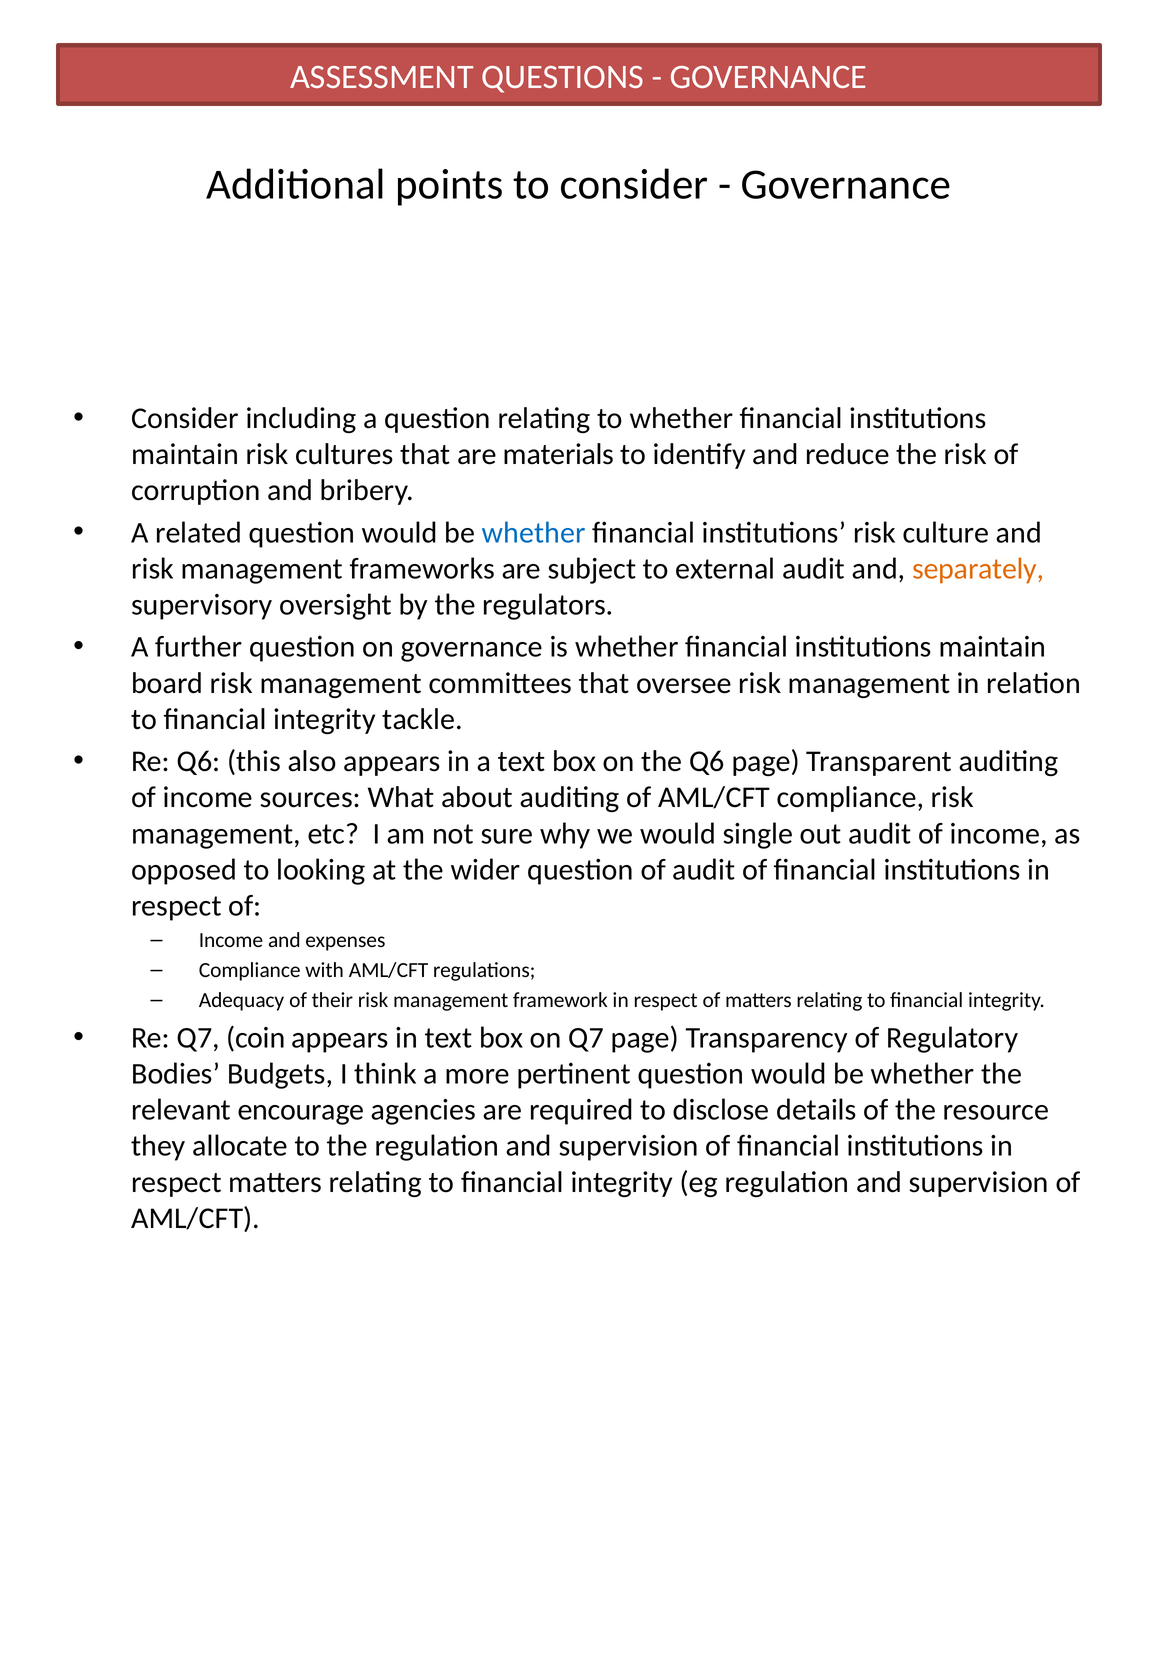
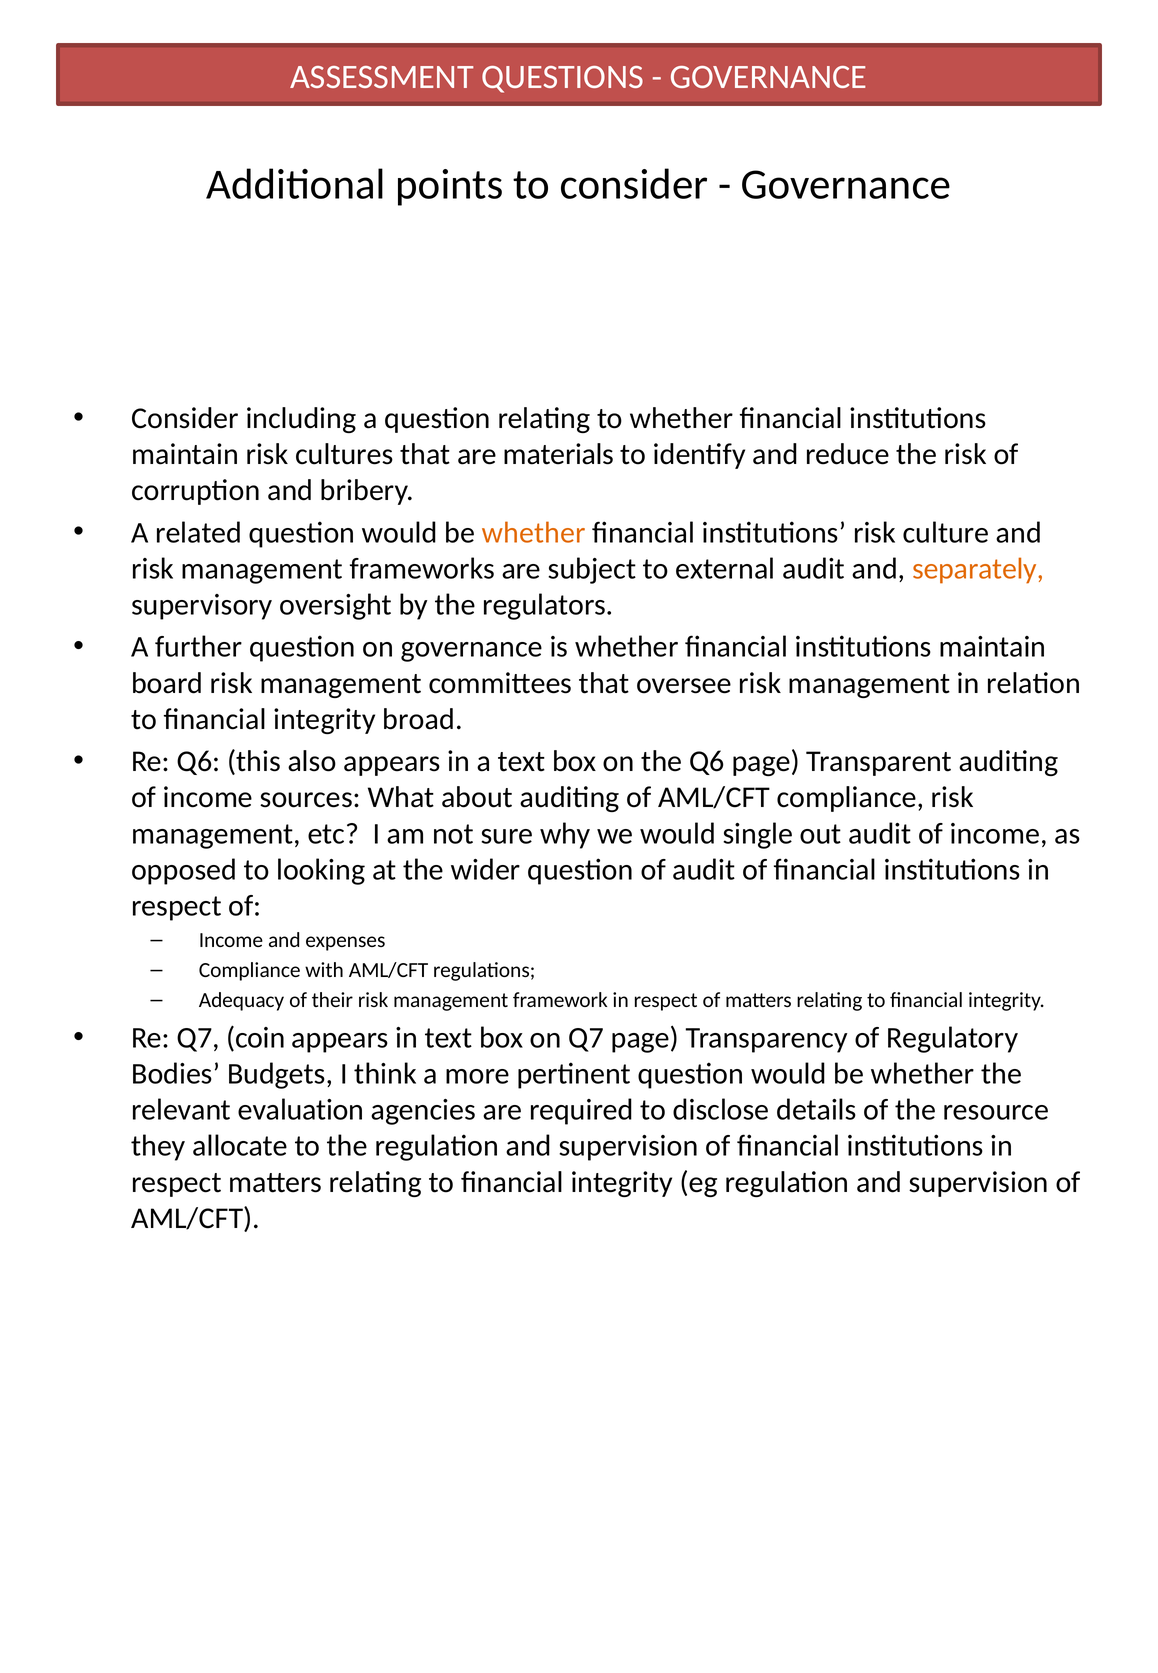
whether at (534, 533) colour: blue -> orange
tackle: tackle -> broad
encourage: encourage -> evaluation
